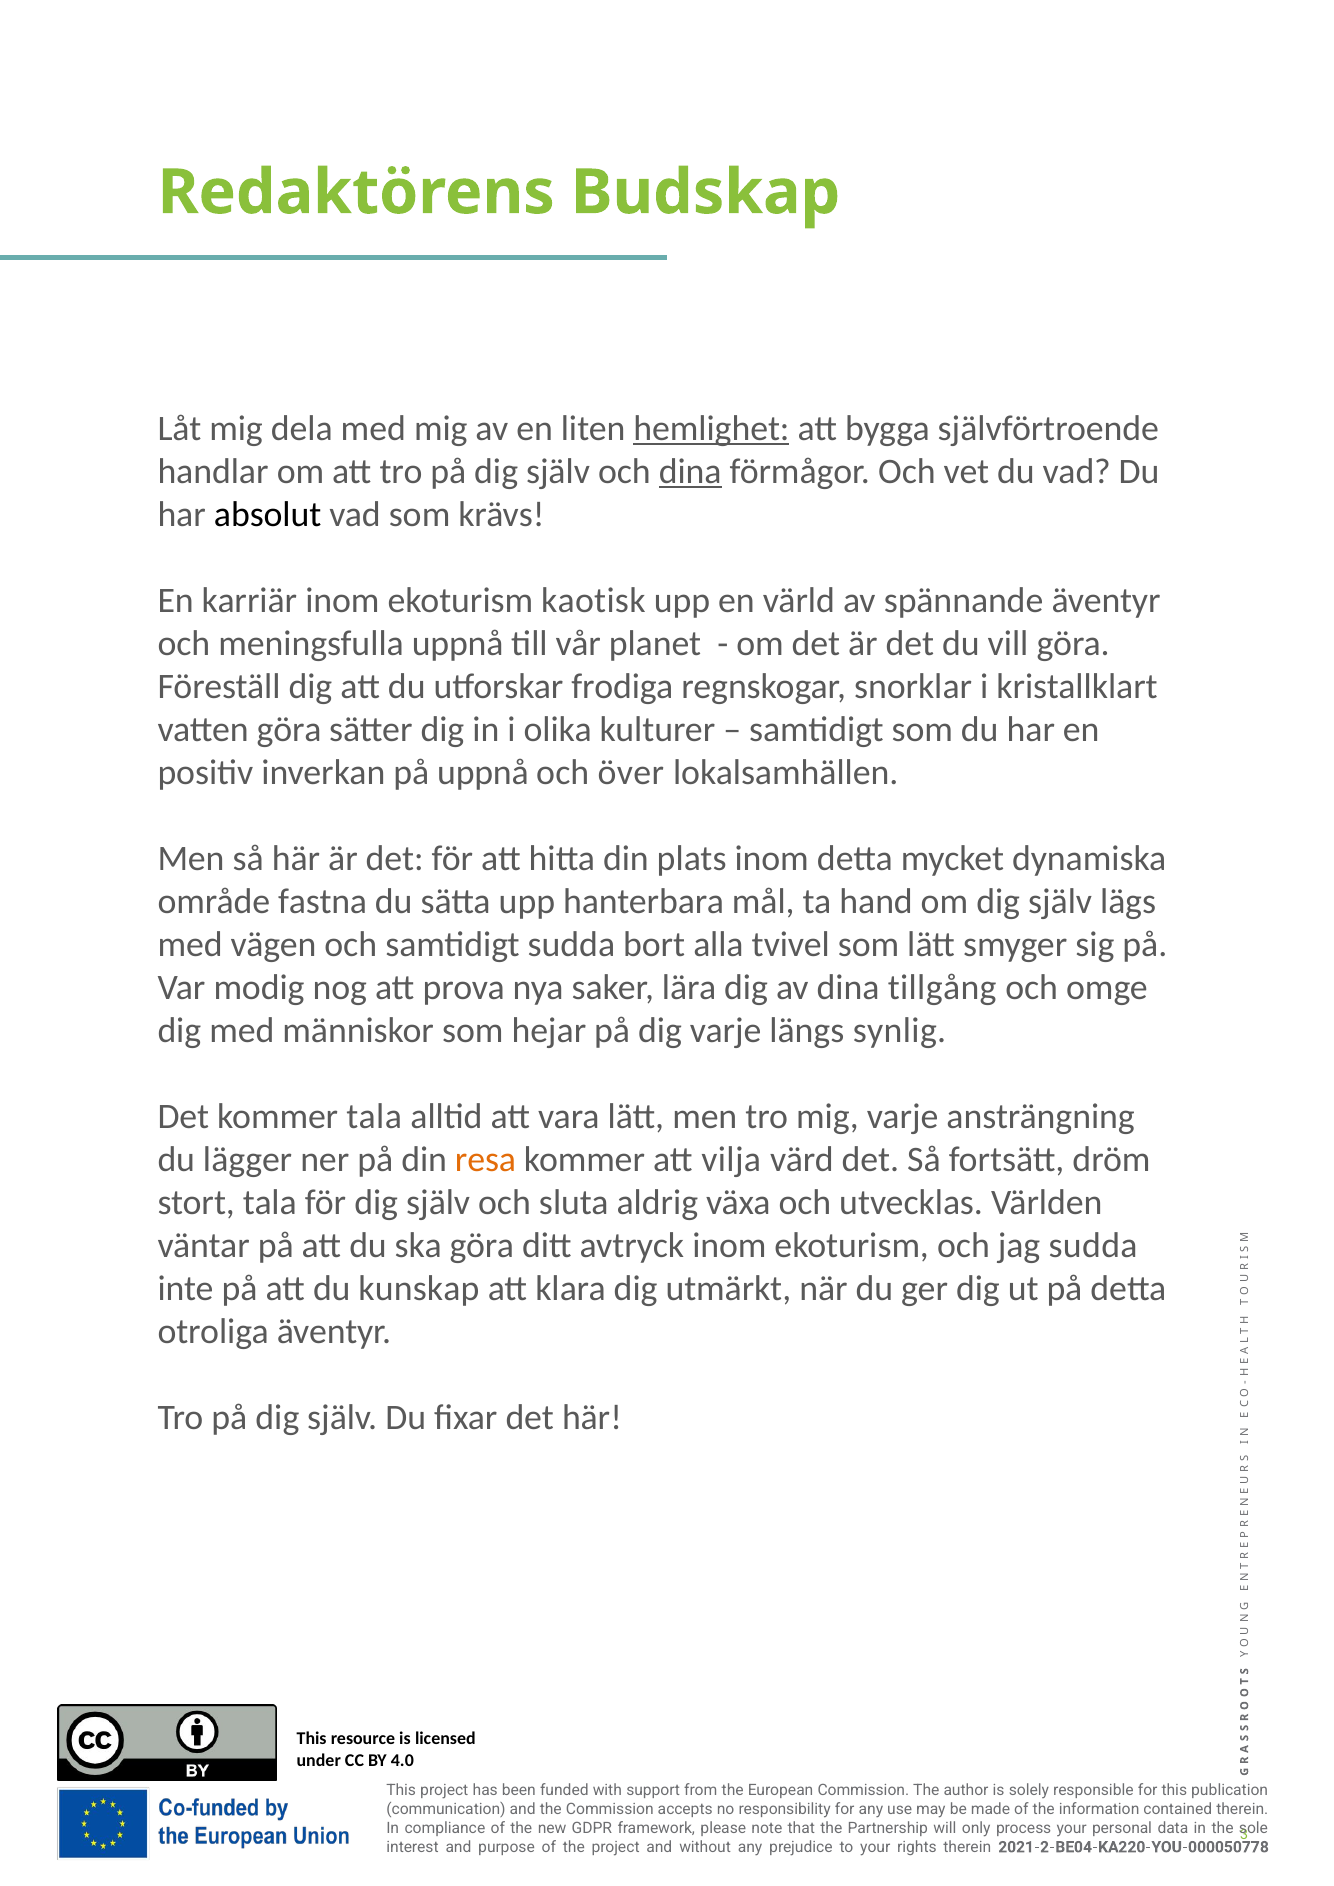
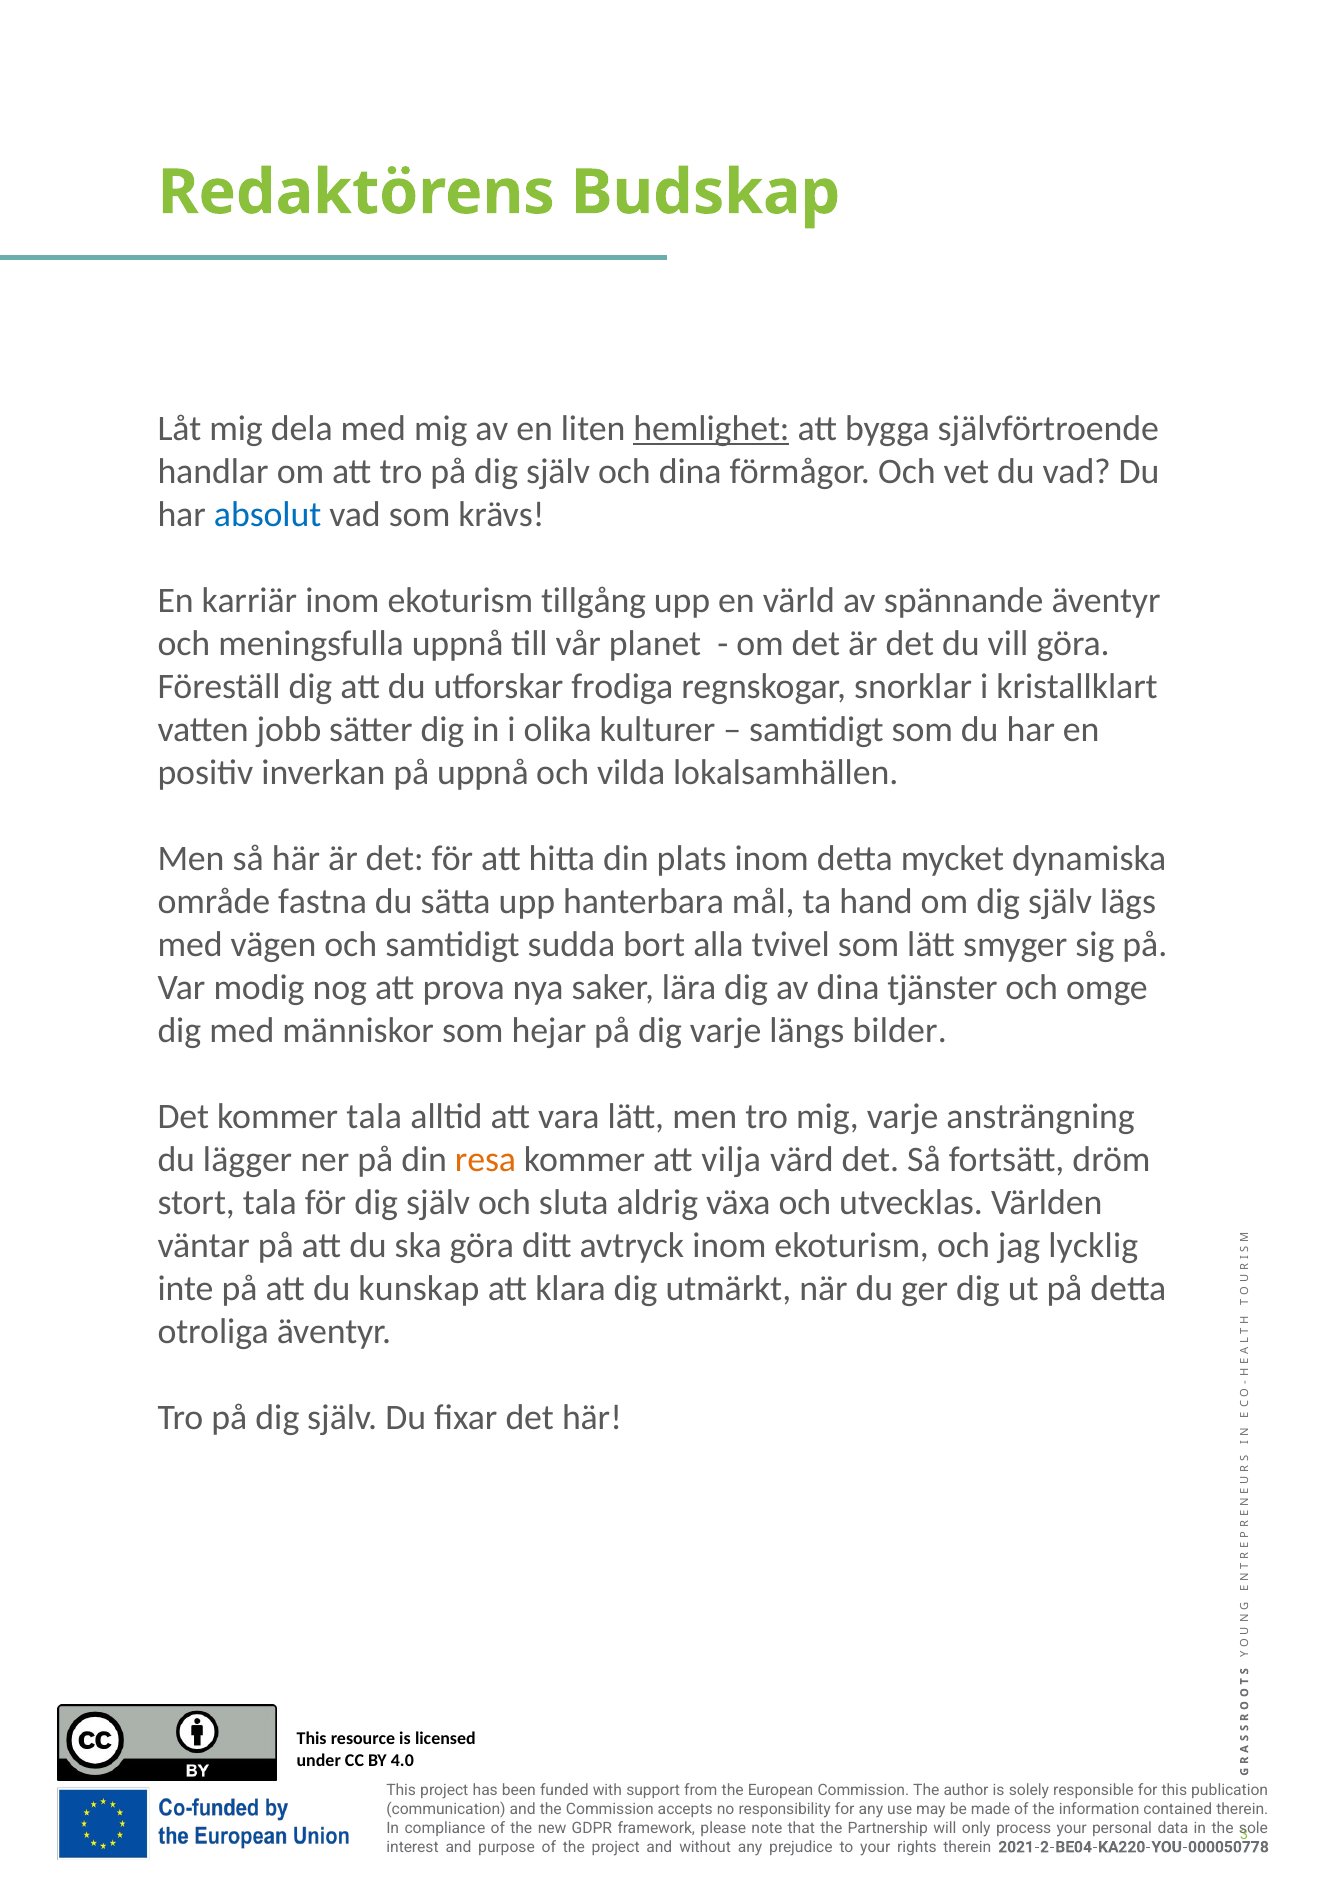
dina at (690, 472) underline: present -> none
absolut colour: black -> blue
kaotisk: kaotisk -> tillgång
vatten göra: göra -> jobb
över: över -> vilda
tillgång: tillgång -> tjänster
synlig: synlig -> bilder
jag sudda: sudda -> lycklig
